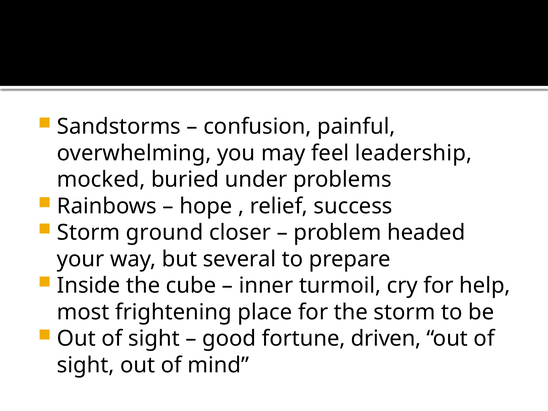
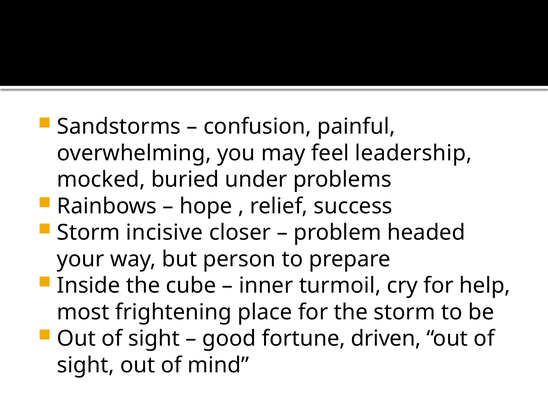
ground: ground -> incisive
several: several -> person
